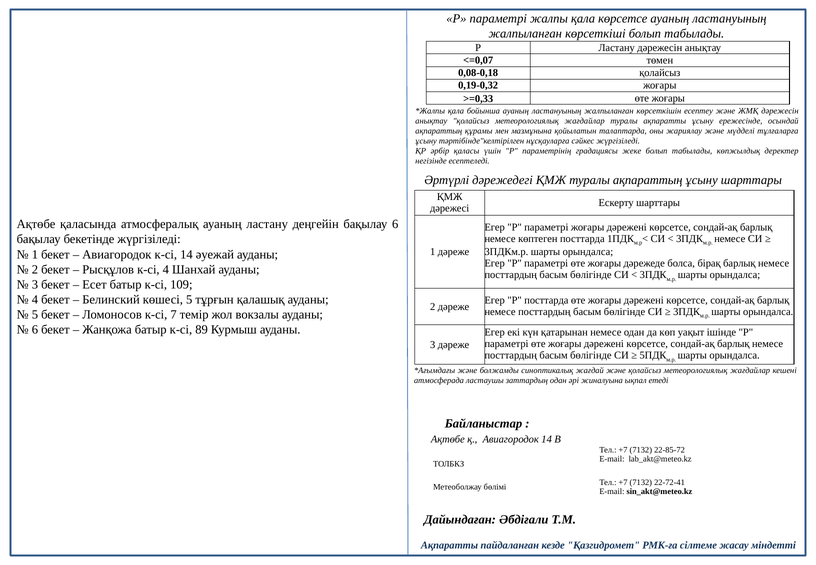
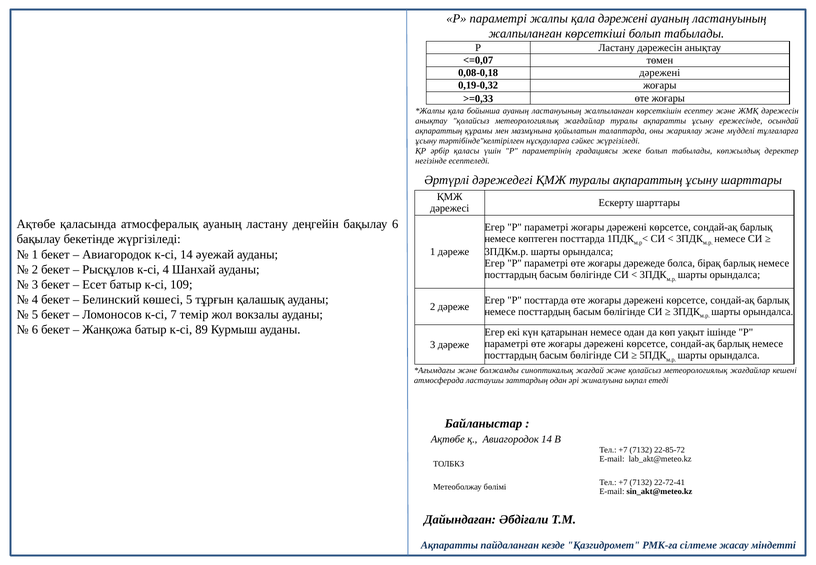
қала көрсетсе: көрсетсе -> дәрежені
0,08-0,18 қолайсыз: қолайсыз -> дәрежені
